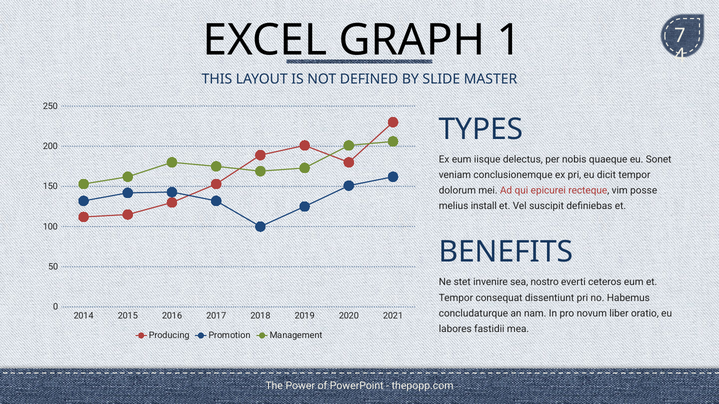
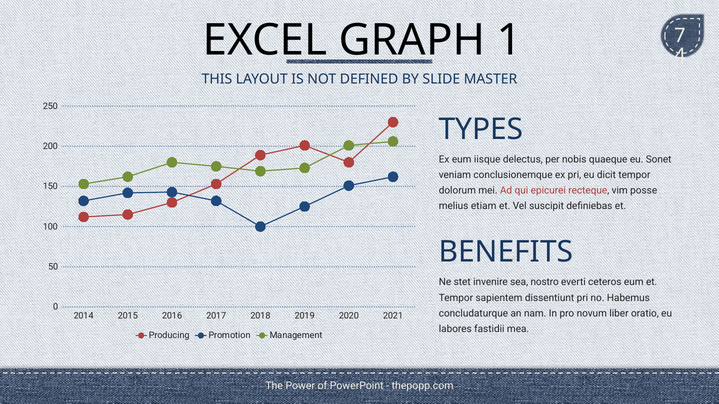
install: install -> etiam
consequat: consequat -> sapientem
